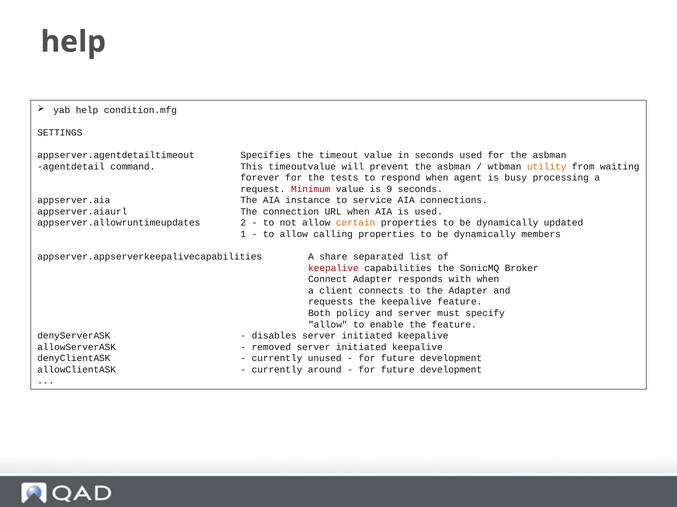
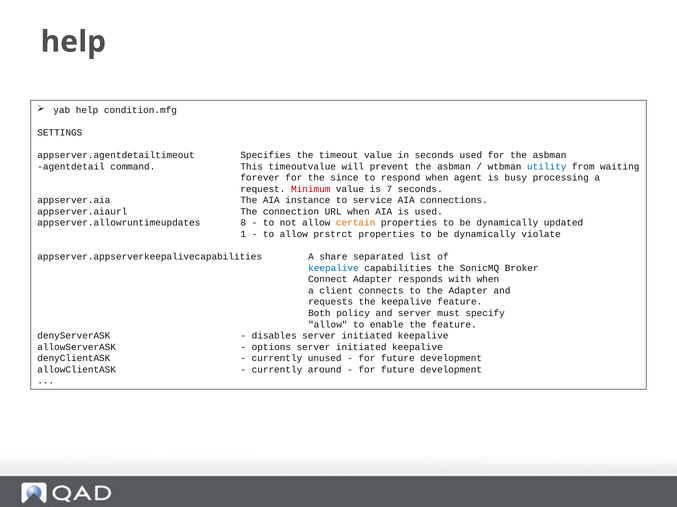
utility colour: orange -> blue
tests: tests -> since
9: 9 -> 7
2: 2 -> 8
calling: calling -> prstrct
members: members -> violate
keepalive at (333, 268) colour: red -> blue
removed: removed -> options
